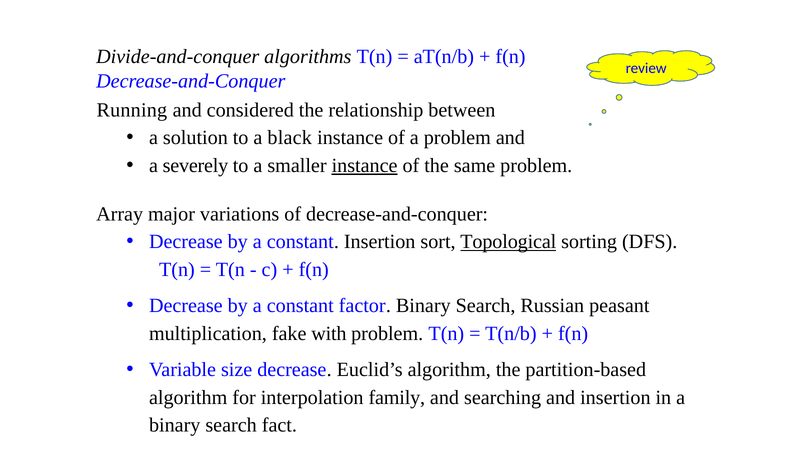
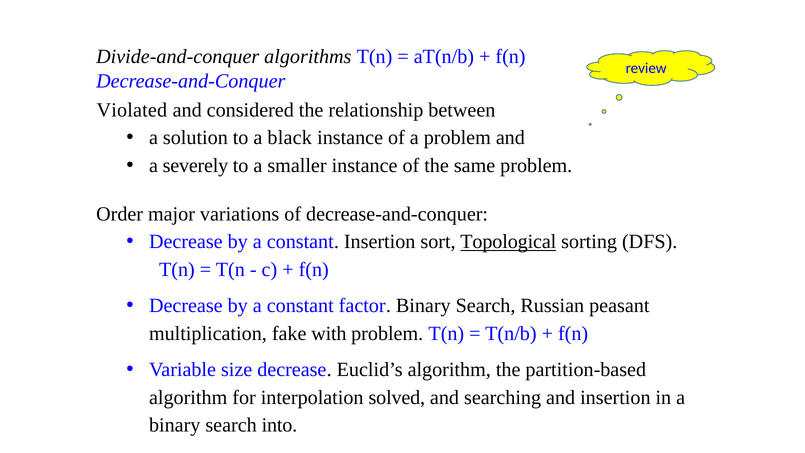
Running: Running -> Violated
instance at (365, 166) underline: present -> none
Array: Array -> Order
family: family -> solved
fact: fact -> into
